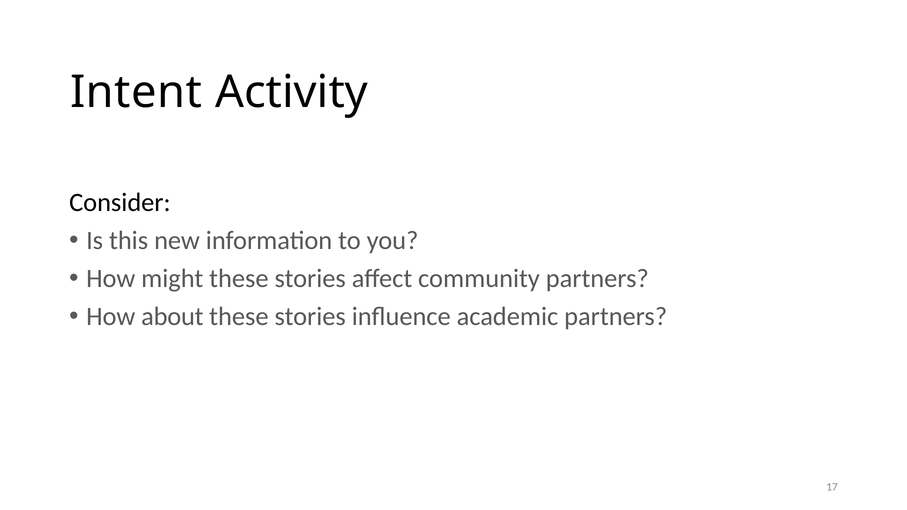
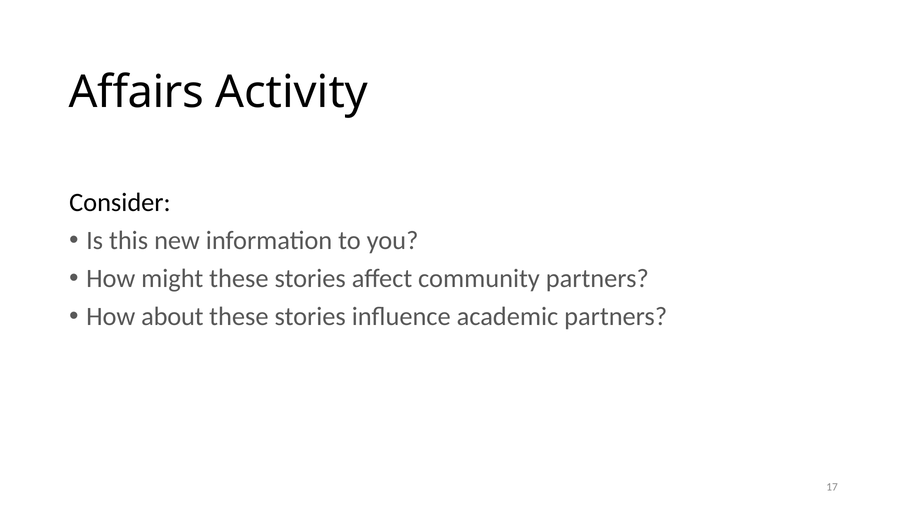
Intent: Intent -> Affairs
